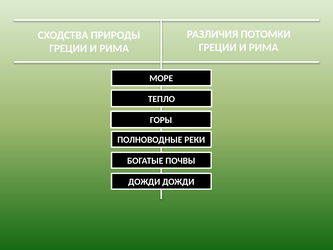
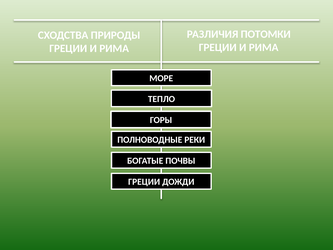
ДОЖДИ at (144, 182): ДОЖДИ -> ГРЕЦИИ
